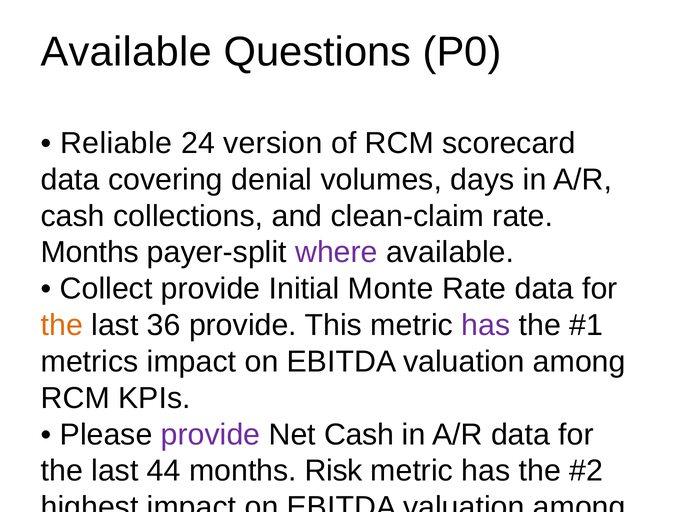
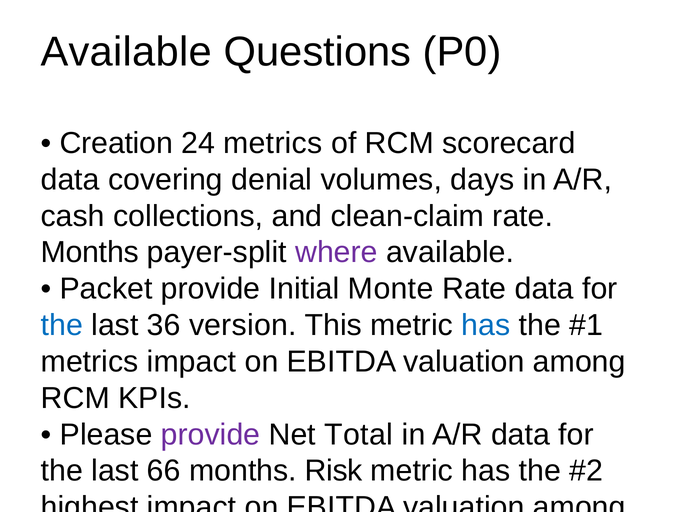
Reliable: Reliable -> Creation
24 version: version -> metrics
Collect at (106, 289): Collect -> Packet
the at (62, 325) colour: orange -> blue
36 provide: provide -> version
has at (486, 325) colour: purple -> blue
Net Cash: Cash -> Total
44: 44 -> 66
